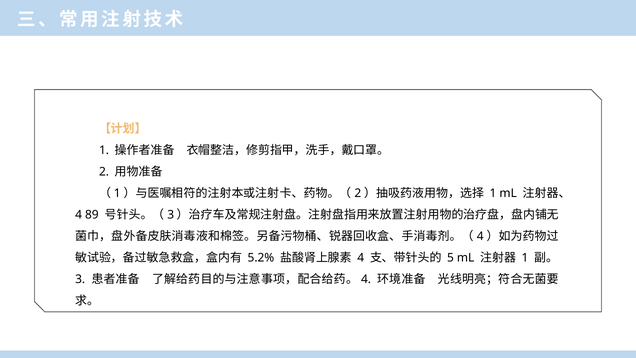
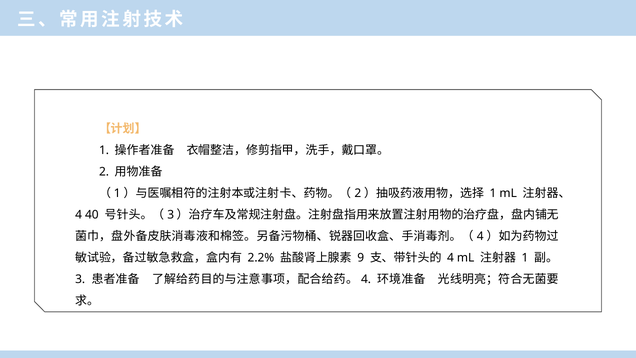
89: 89 -> 40
5.2%: 5.2% -> 2.2%
4 at (361, 258): 4 -> 9
5 at (450, 258): 5 -> 4
